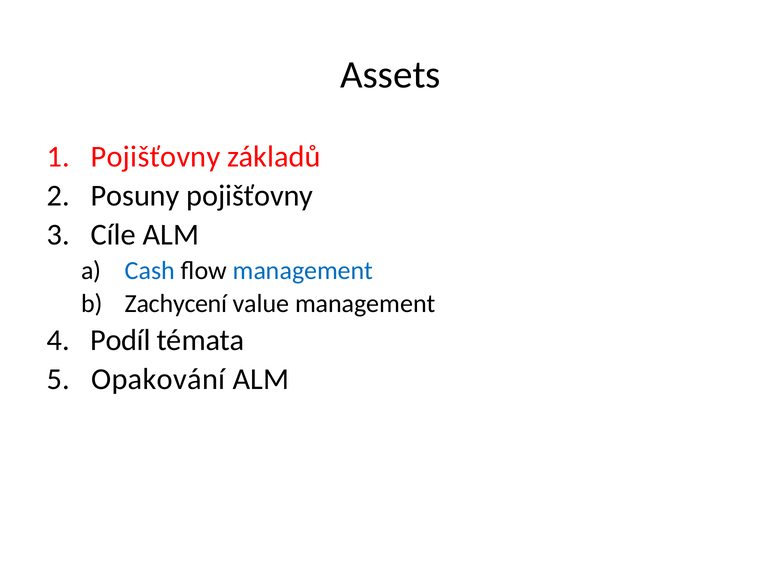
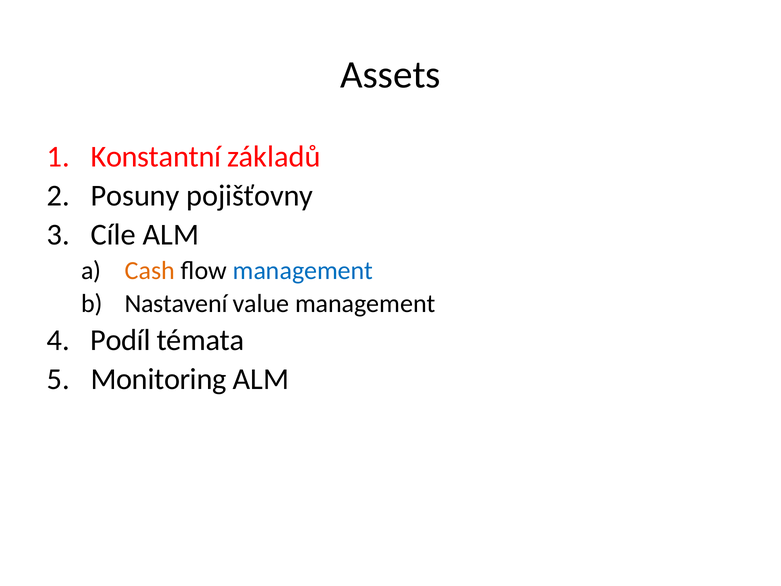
Pojišťovny at (156, 157): Pojišťovny -> Konstantní
Cash colour: blue -> orange
Zachycení: Zachycení -> Nastavení
Opakování: Opakování -> Monitoring
